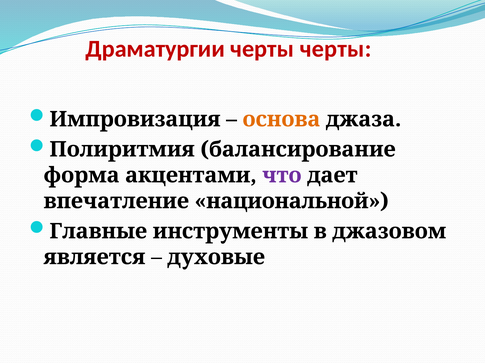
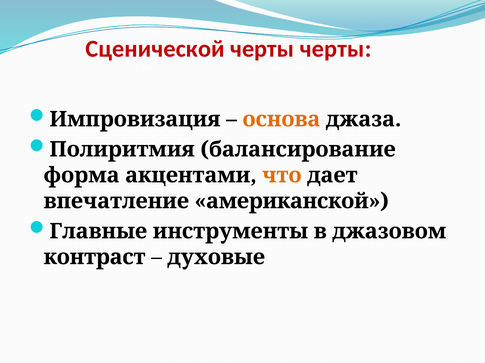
Драматургии: Драматургии -> Сценической
что colour: purple -> orange
национальной: национальной -> американской
является: является -> контраст
